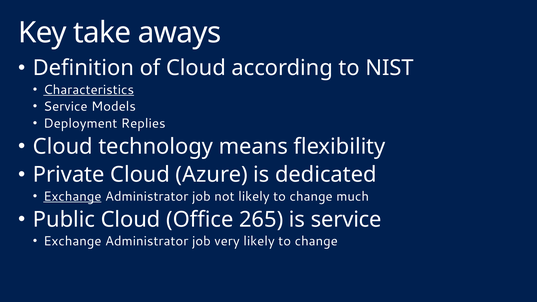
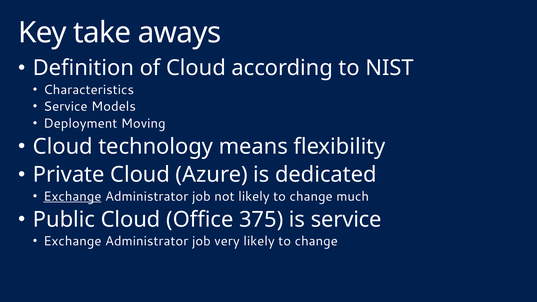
Characteristics underline: present -> none
Replies: Replies -> Moving
265: 265 -> 375
